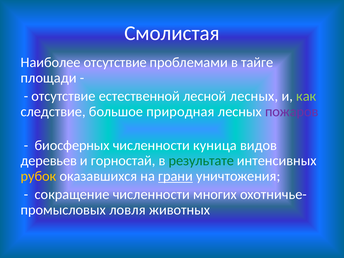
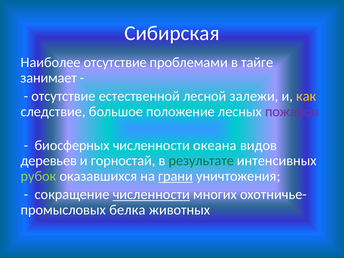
Смолистая: Смолистая -> Сибирская
площади: площади -> занимает
лесной лесных: лесных -> залежи
как colour: light green -> yellow
природная: природная -> положение
куница: куница -> океана
рубок colour: yellow -> light green
численности at (151, 194) underline: none -> present
ловля: ловля -> белка
